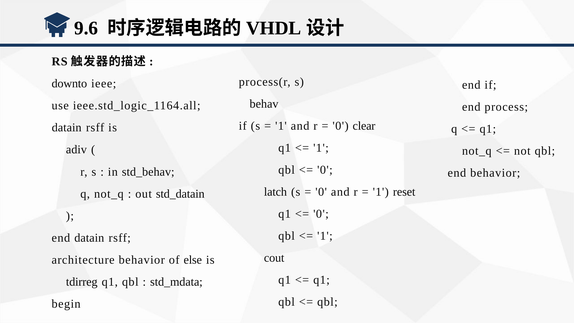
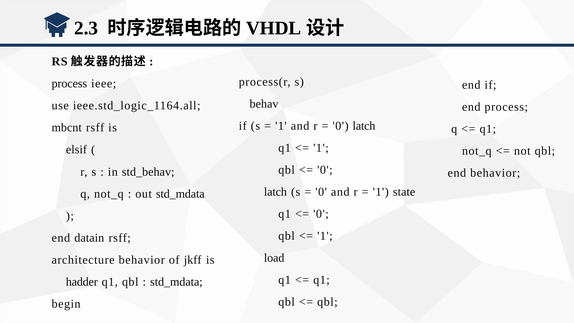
9.6: 9.6 -> 2.3
downto at (69, 84): downto -> process
clear at (364, 126): clear -> latch
datain at (67, 128): datain -> mbcnt
adiv: adiv -> elsif
reset: reset -> state
out std_datain: std_datain -> std_mdata
cout: cout -> load
else: else -> jkff
tdirreg: tdirreg -> hadder
